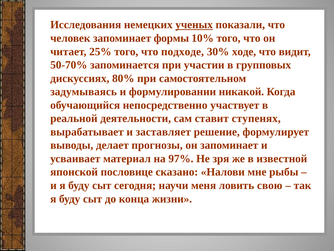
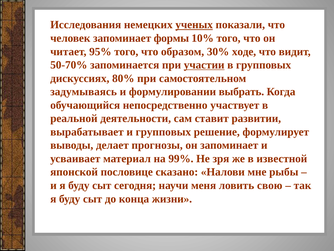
25%: 25% -> 95%
подходе: подходе -> образом
участии underline: none -> present
никакой: никакой -> выбрать
ступенях: ступенях -> развитии
и заставляет: заставляет -> групповых
97%: 97% -> 99%
